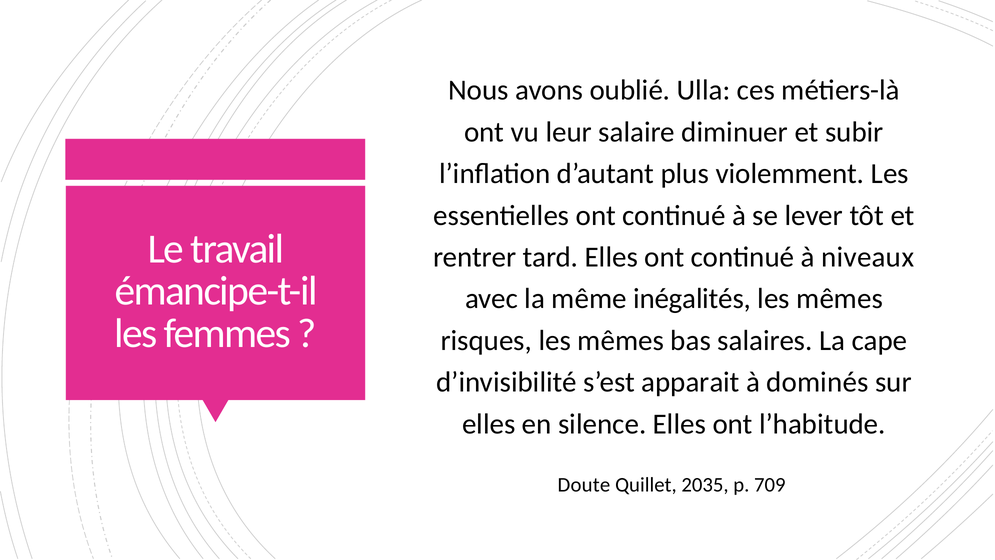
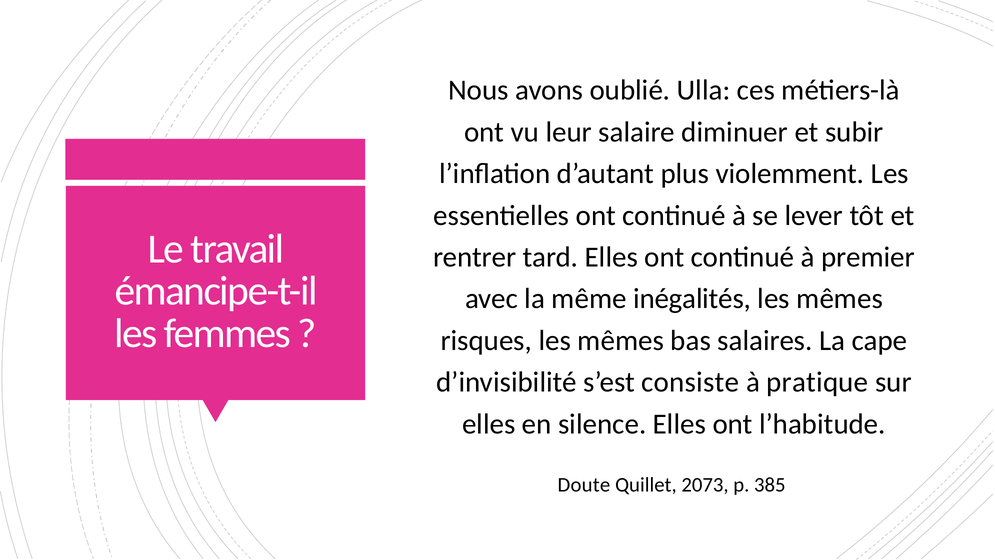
niveaux: niveaux -> premier
apparait: apparait -> consiste
dominés: dominés -> pratique
2035: 2035 -> 2073
709: 709 -> 385
